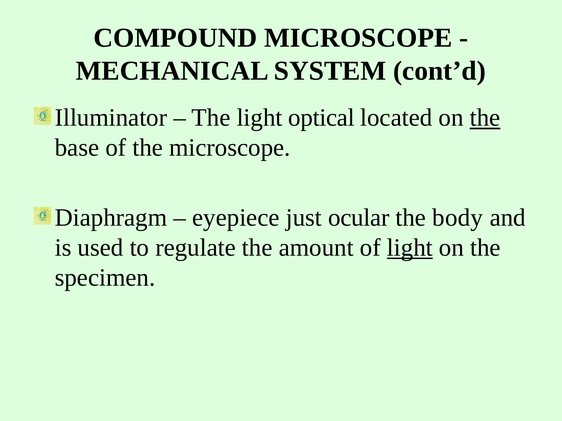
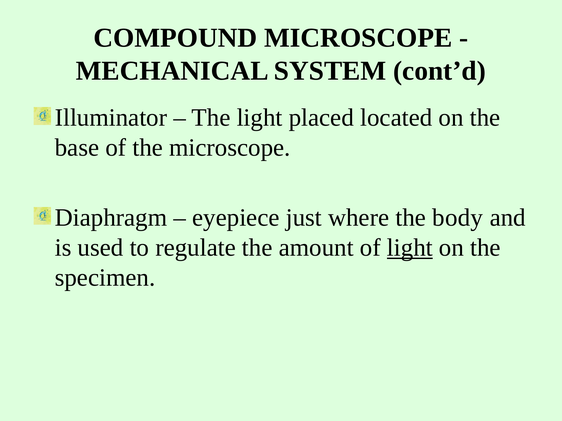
optical: optical -> placed
the at (485, 118) underline: present -> none
ocular: ocular -> where
